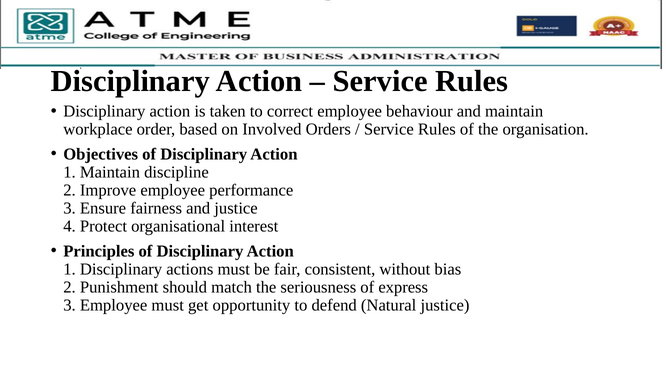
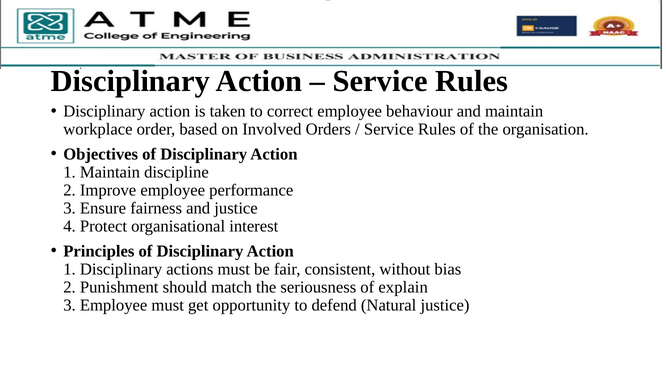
express: express -> explain
